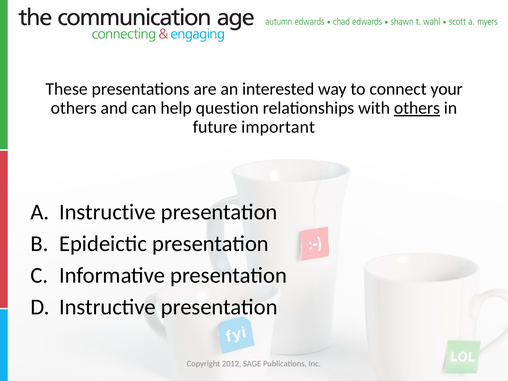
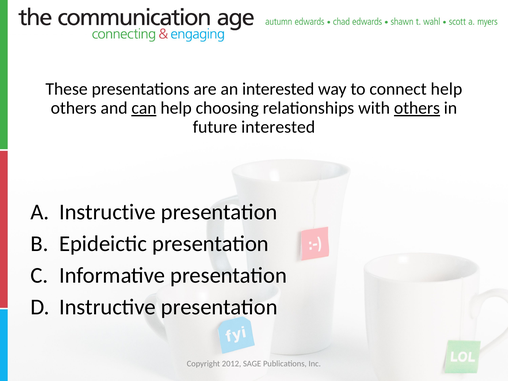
connect your: your -> help
can underline: none -> present
question: question -> choosing
future important: important -> interested
